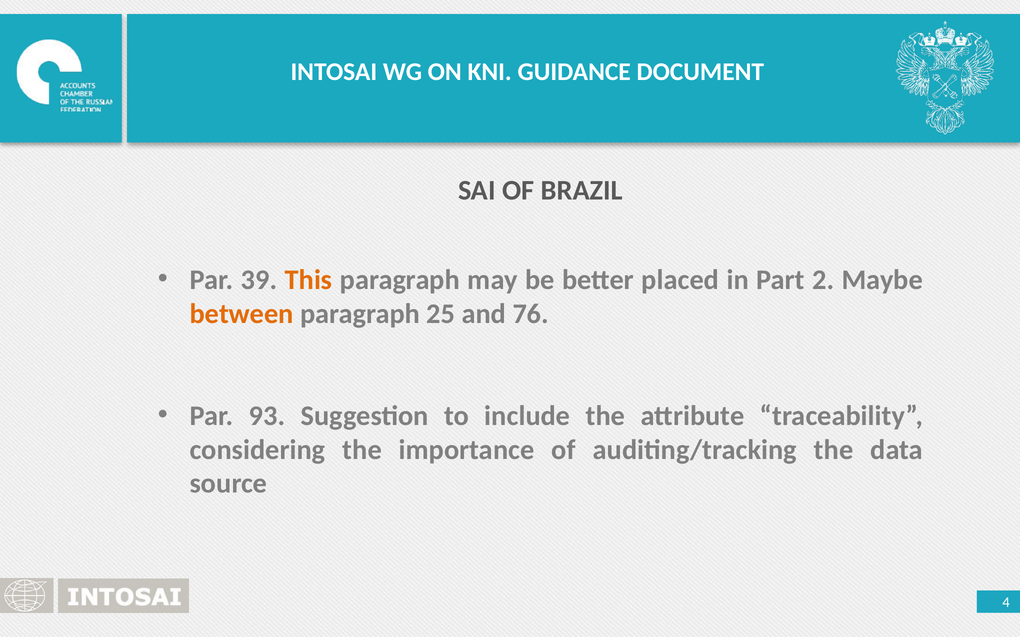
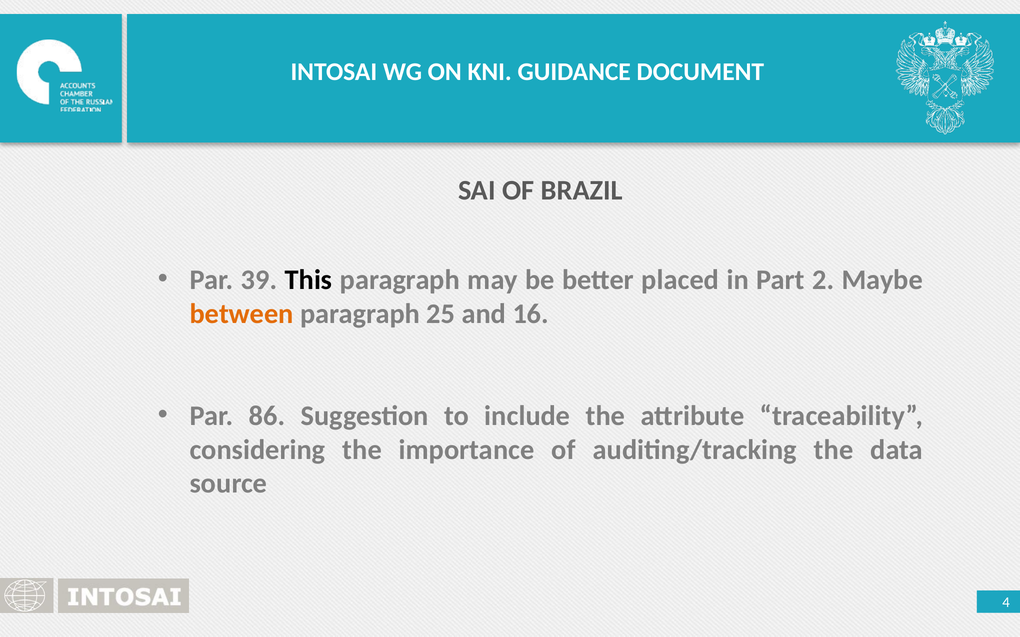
This colour: orange -> black
76: 76 -> 16
93: 93 -> 86
